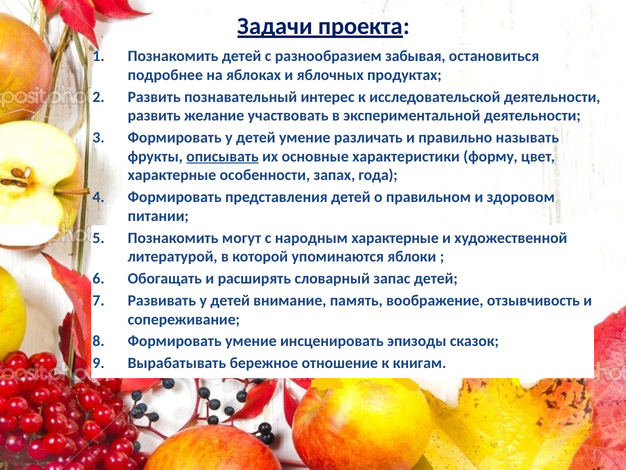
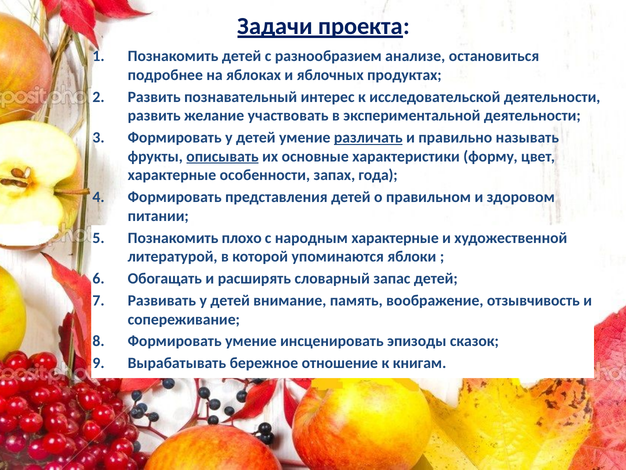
забывая: забывая -> анализе
различать underline: none -> present
могут: могут -> плохо
